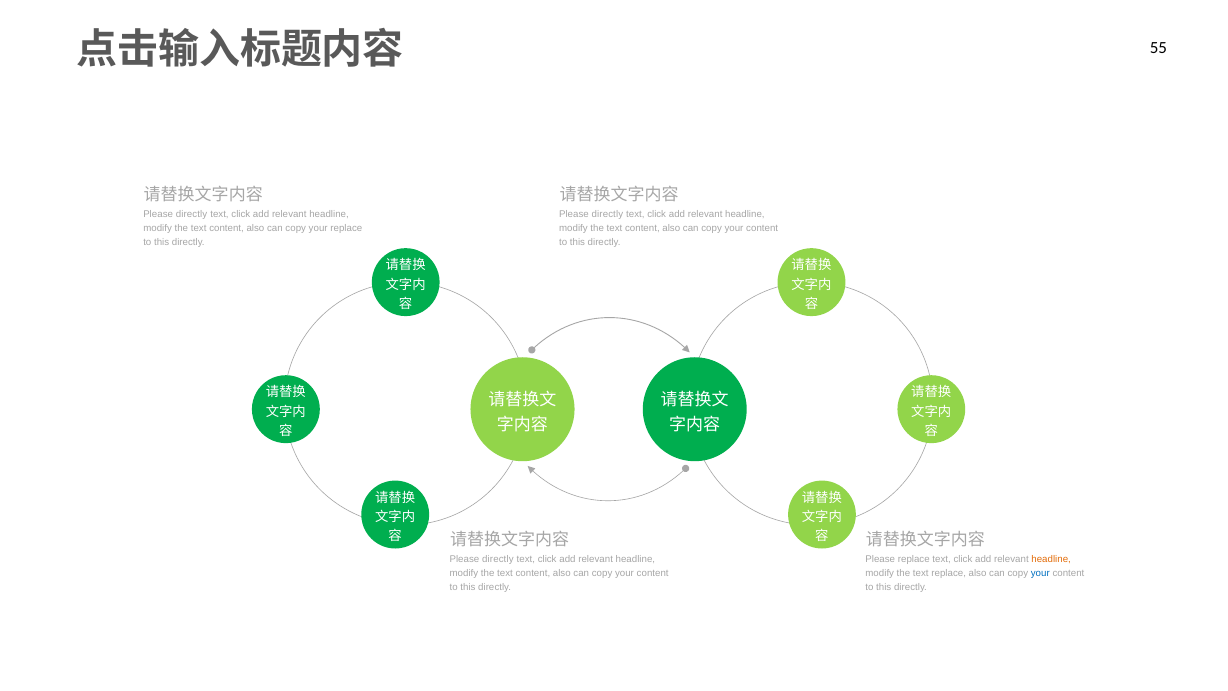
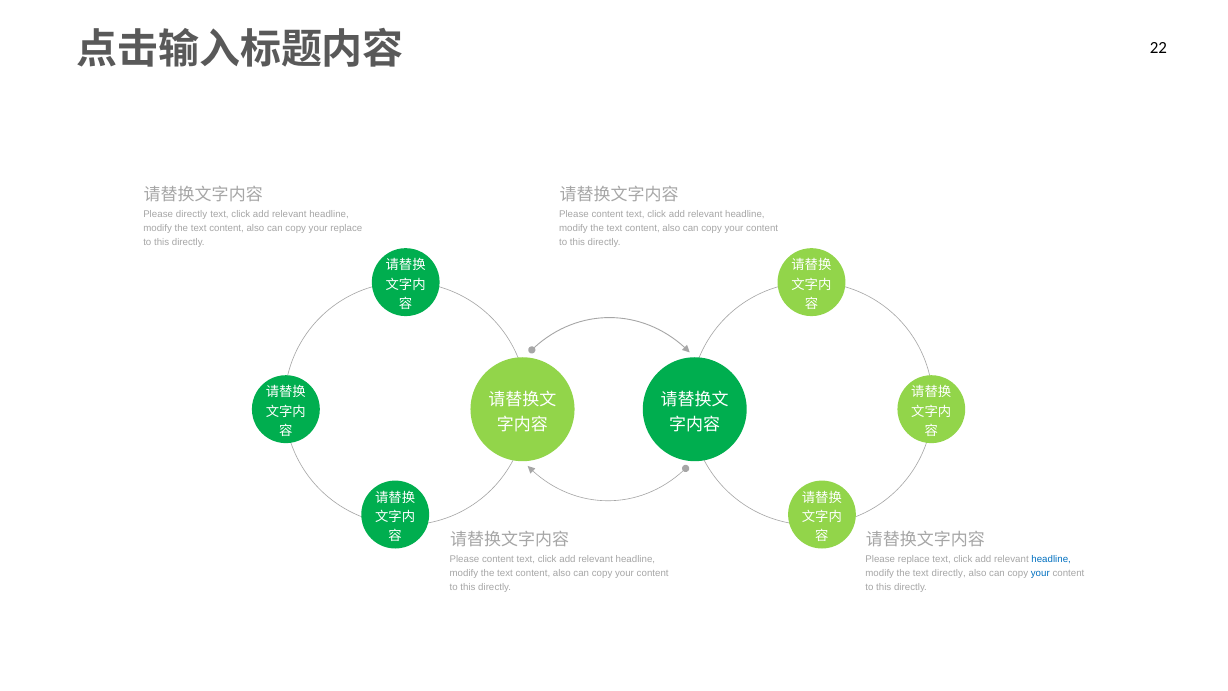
55: 55 -> 22
directly at (607, 214): directly -> content
directly at (498, 559): directly -> content
headline at (1051, 559) colour: orange -> blue
text replace: replace -> directly
